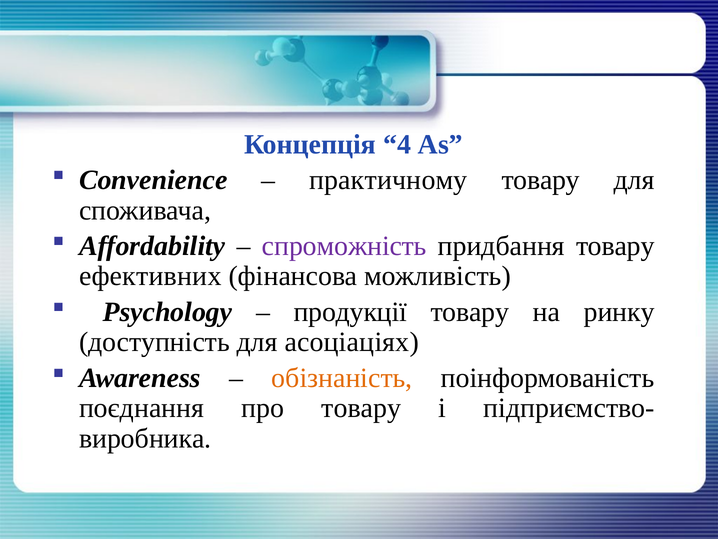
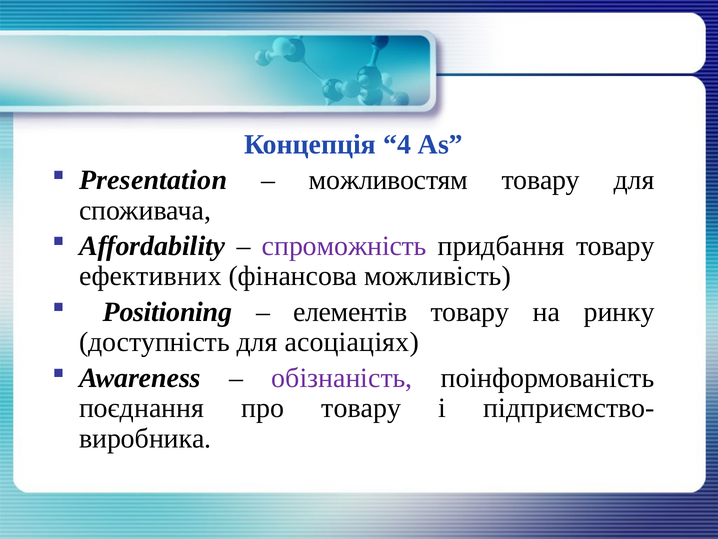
Сonvenience: Сonvenience -> Presentation
практичному: практичному -> можливостям
Psychology: Psychology -> Рositioning
продукції: продукції -> елементів
обізнаність colour: orange -> purple
